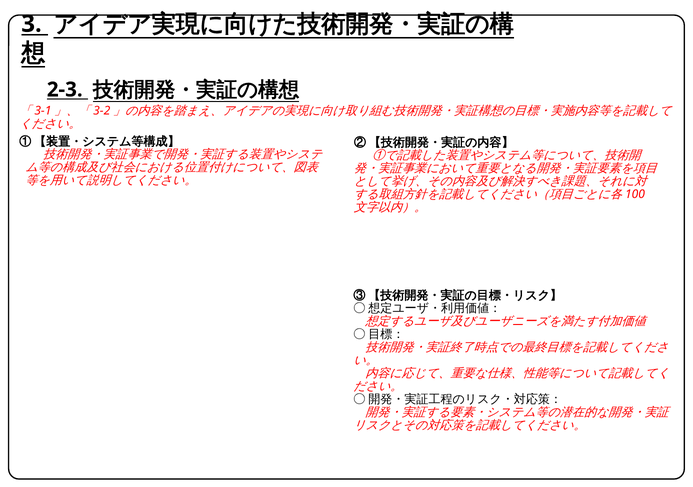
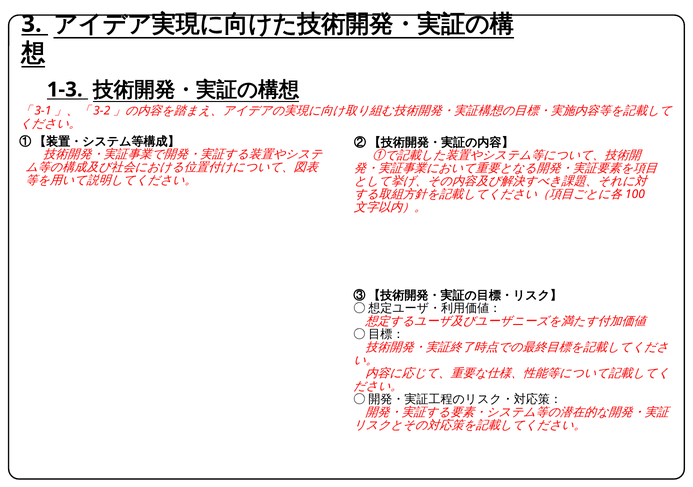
2-3: 2-3 -> 1-3
